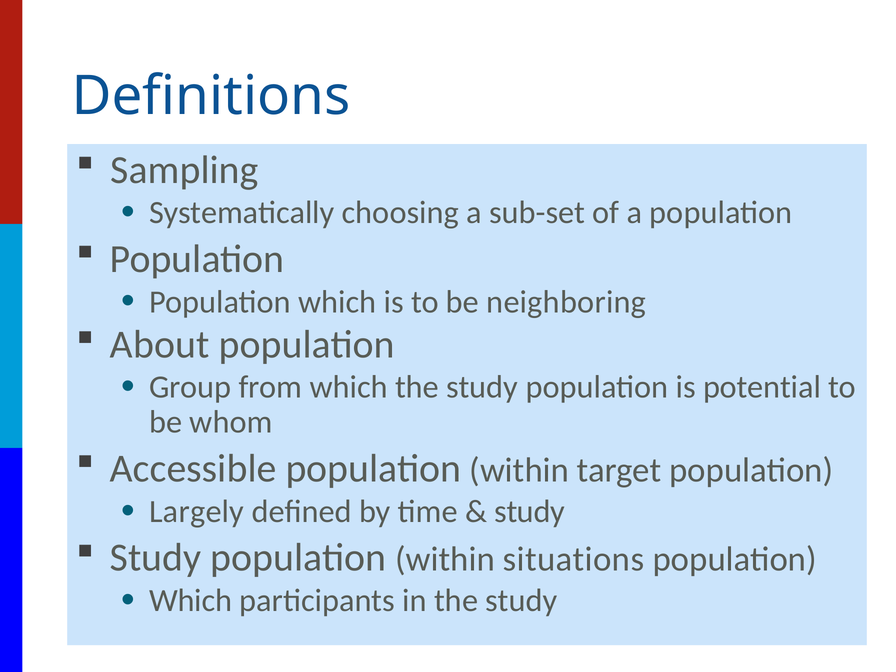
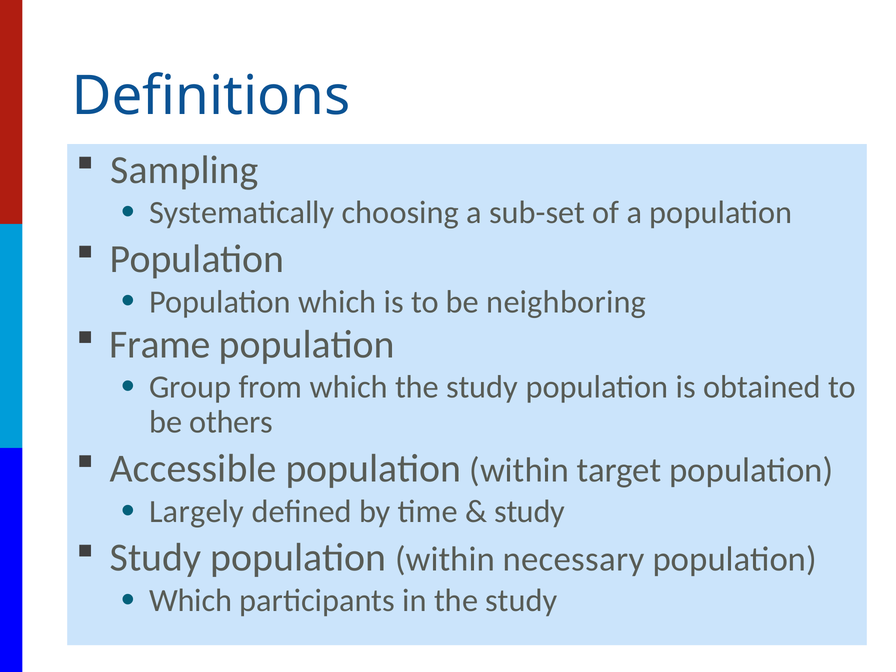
About: About -> Frame
potential: potential -> obtained
whom: whom -> others
situations: situations -> necessary
